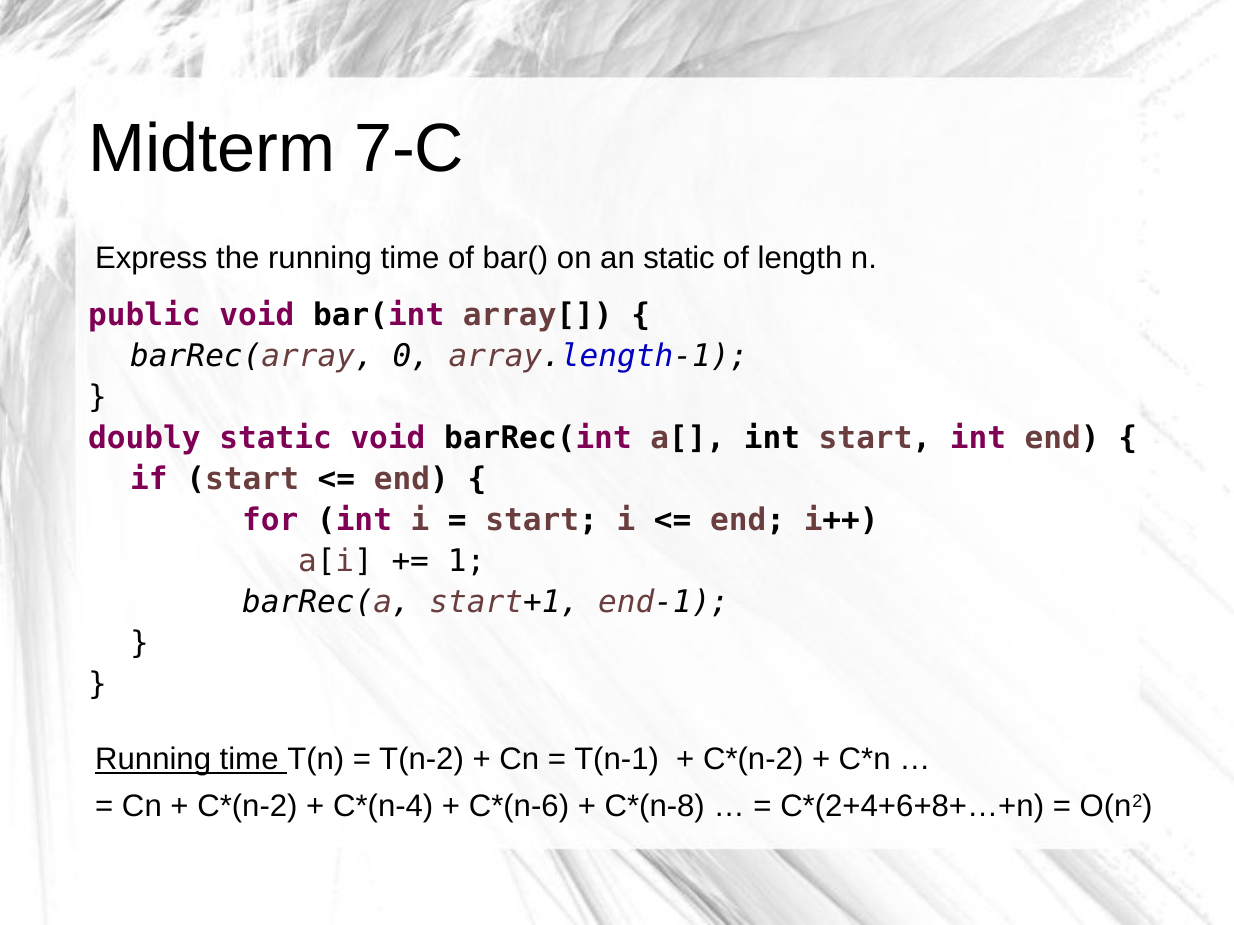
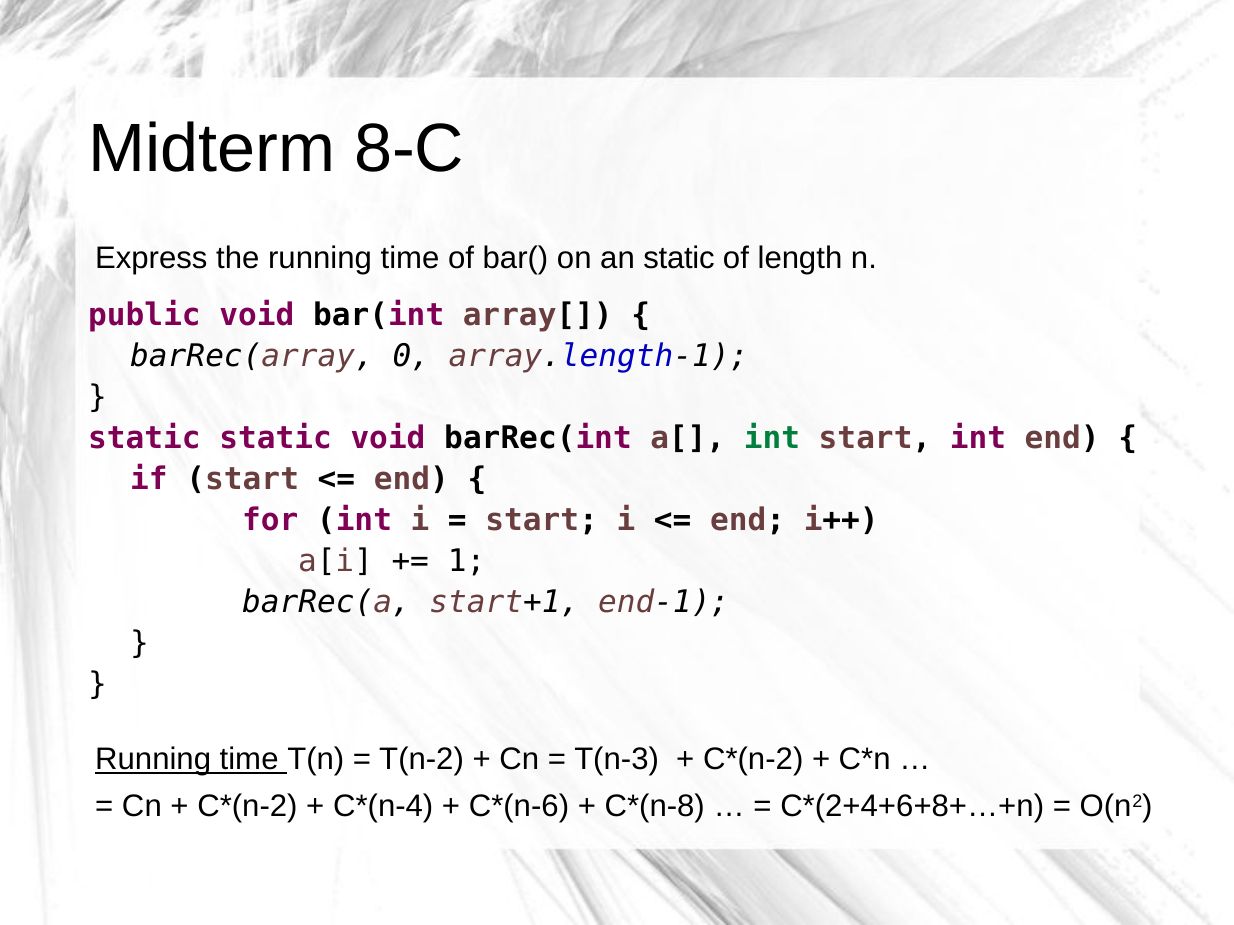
7-C: 7-C -> 8-C
doubly at (144, 438): doubly -> static
int at (772, 438) colour: black -> green
T(n-1: T(n-1 -> T(n-3
